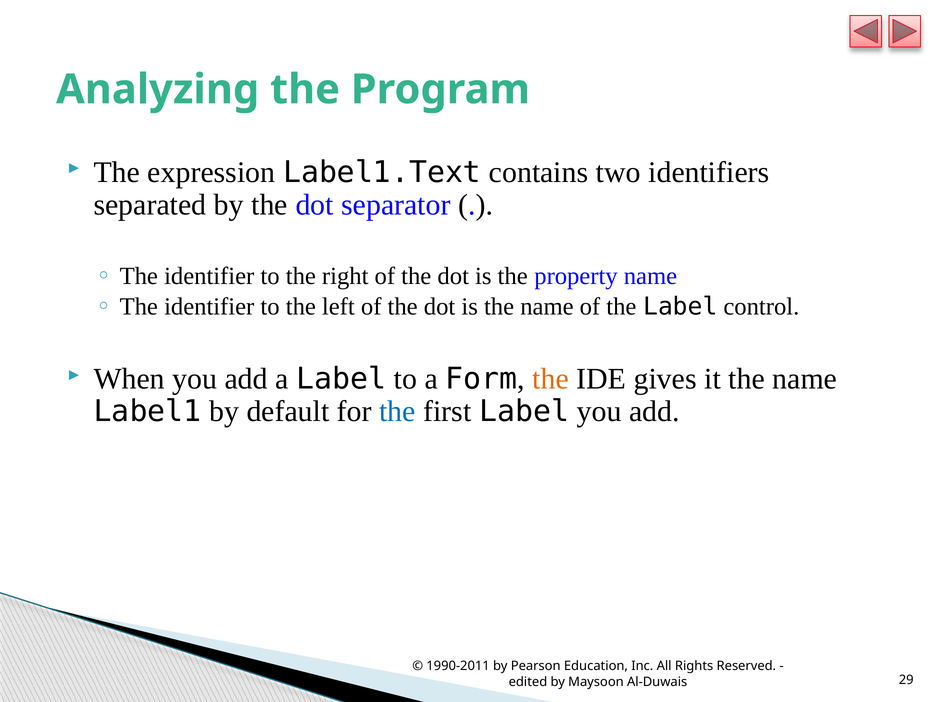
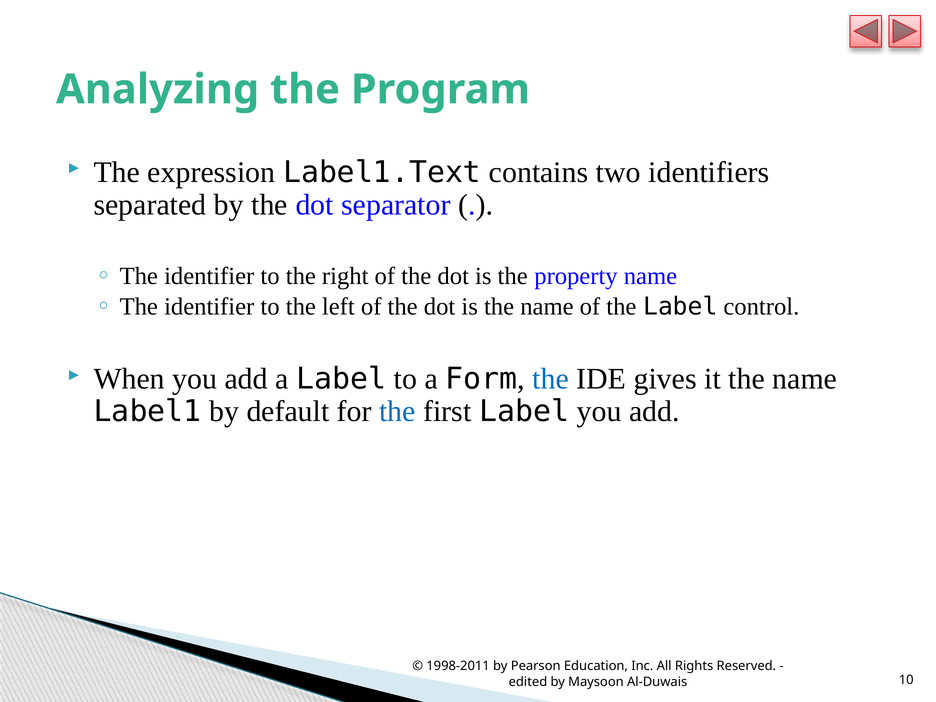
the at (551, 379) colour: orange -> blue
1990-2011: 1990-2011 -> 1998-2011
29: 29 -> 10
